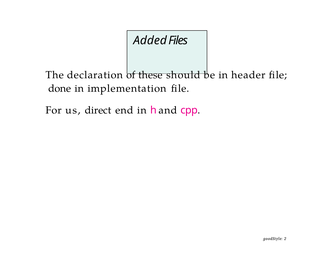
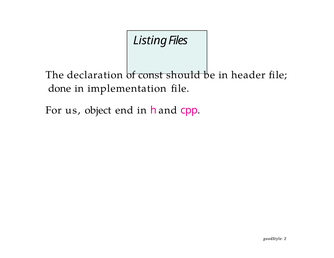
Added: Added -> Listing
these: these -> const
direct: direct -> object
